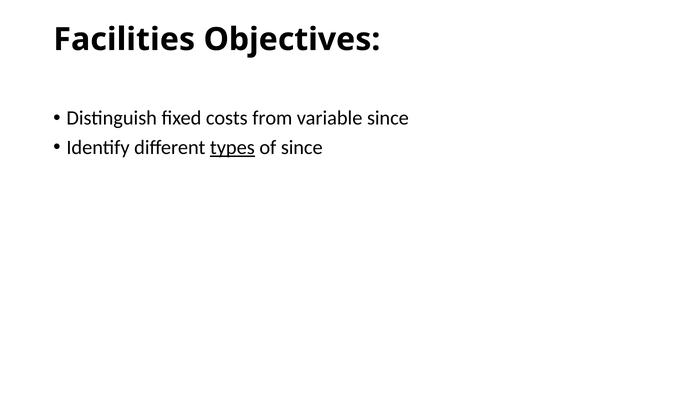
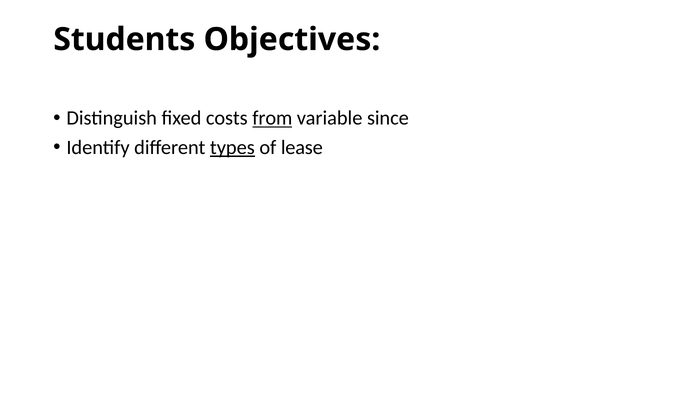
Facilities: Facilities -> Students
from underline: none -> present
of since: since -> lease
